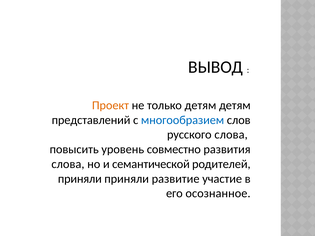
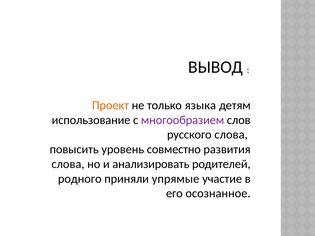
только детям: детям -> языка
представлений: представлений -> использование
многообразием colour: blue -> purple
семантической: семантической -> анализировать
приняли at (80, 179): приняли -> родного
развитие: развитие -> упрямые
